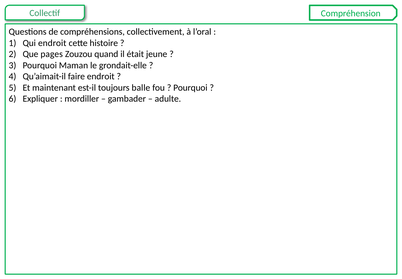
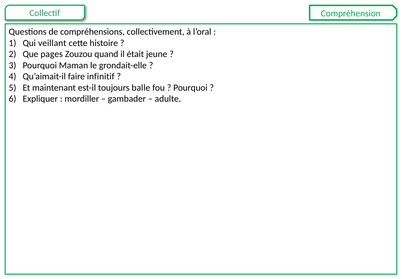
Qui endroit: endroit -> veillant
faire endroit: endroit -> infinitif
